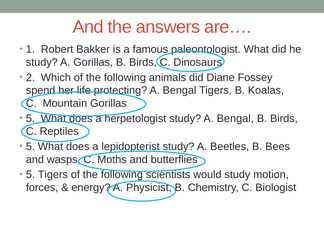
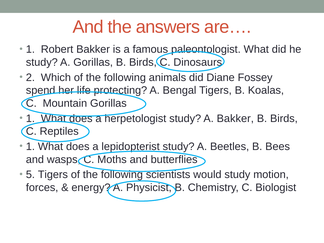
5 at (30, 118): 5 -> 1
study A Bengal: Bengal -> Bakker
5 at (30, 147): 5 -> 1
